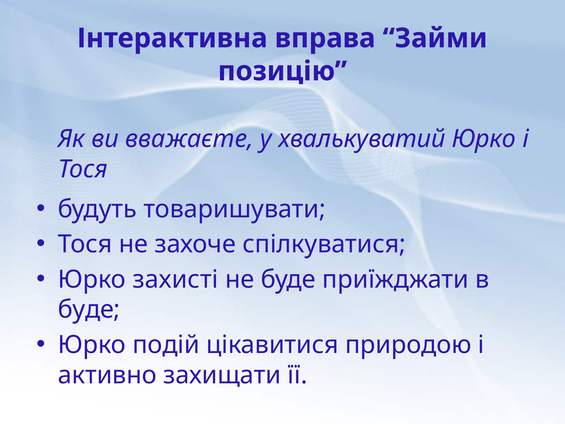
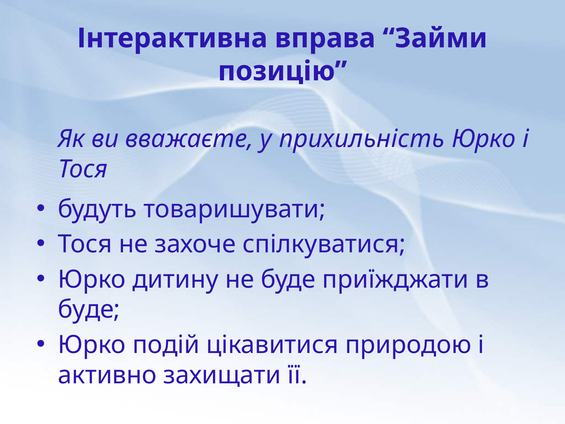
хвалькуватий: хвалькуватий -> прихильність
захисті: захисті -> дитину
